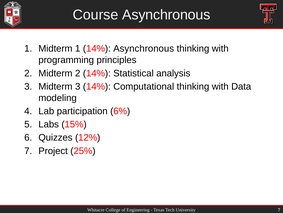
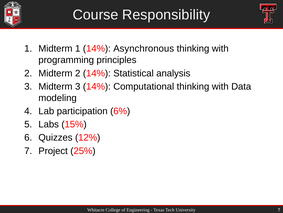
Course Asynchronous: Asynchronous -> Responsibility
